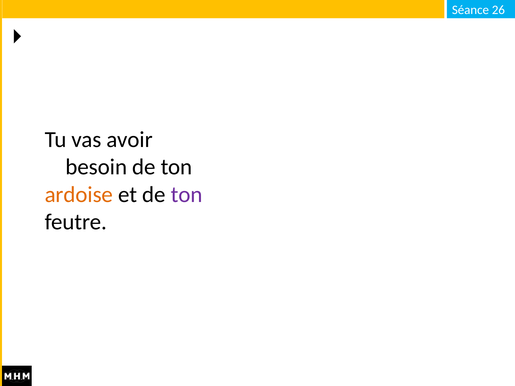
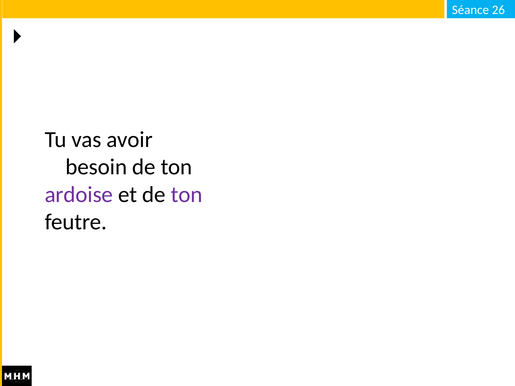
ardoise colour: orange -> purple
